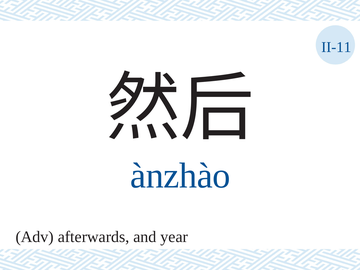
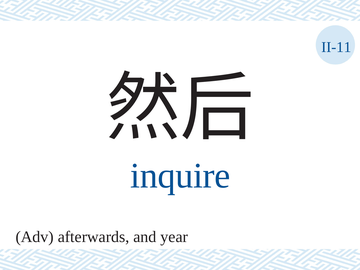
ànzhào: ànzhào -> inquire
